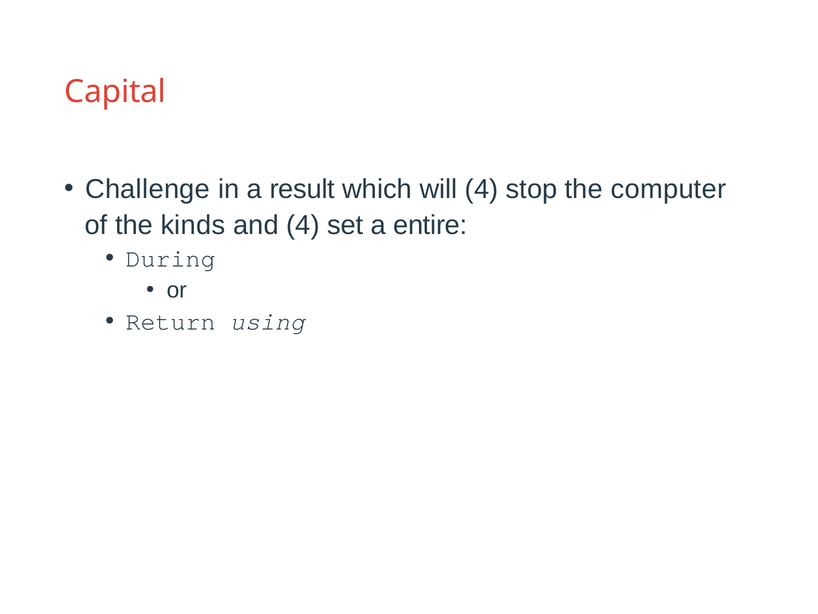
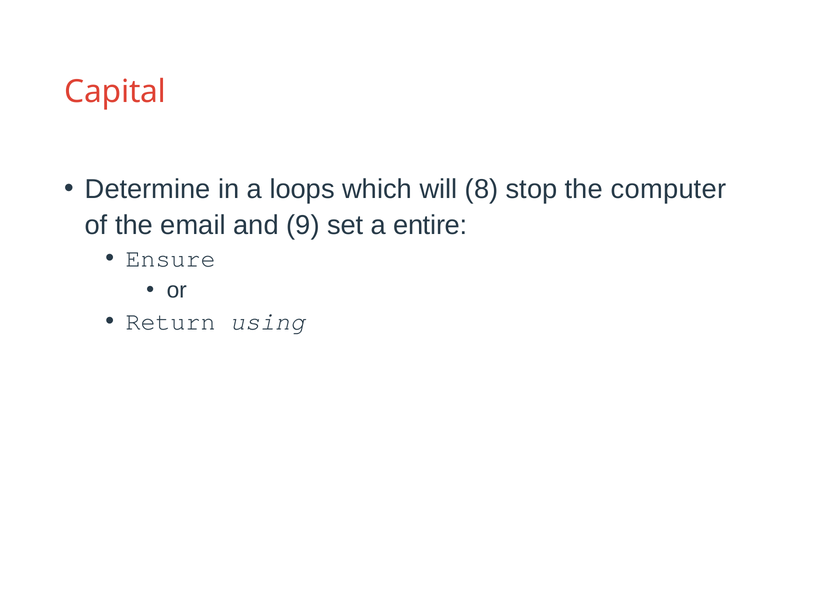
Challenge: Challenge -> Determine
result: result -> loops
will 4: 4 -> 8
kinds: kinds -> email
and 4: 4 -> 9
During: During -> Ensure
